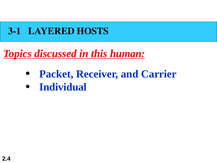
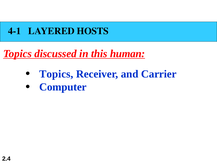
3-1: 3-1 -> 4-1
Packet at (56, 74): Packet -> Topics
Individual: Individual -> Computer
